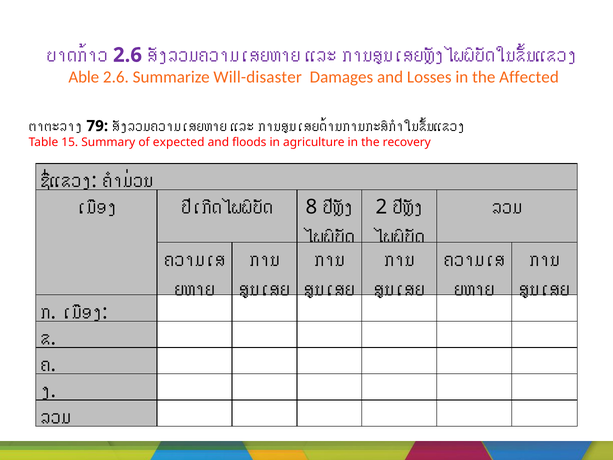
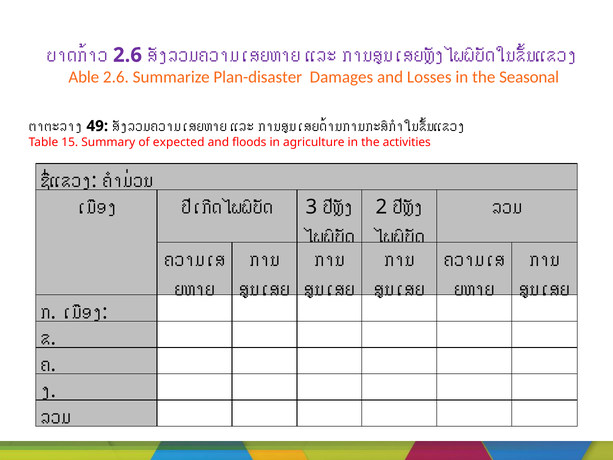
Will-disaster: Will-disaster -> Plan-disaster
Affected: Affected -> Seasonal
79: 79 -> 49
recovery: recovery -> activities
8: 8 -> 3
